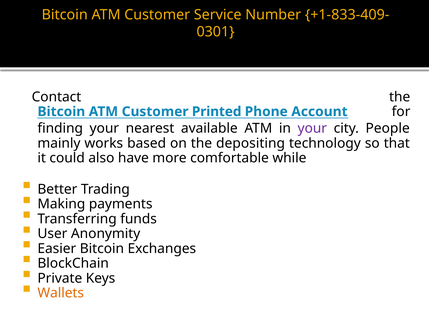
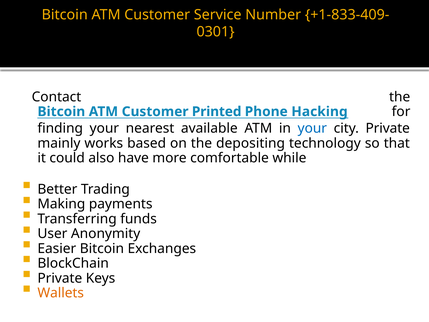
Account: Account -> Hacking
your at (312, 128) colour: purple -> blue
city People: People -> Private
